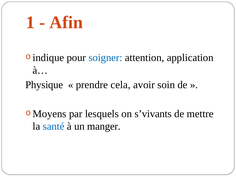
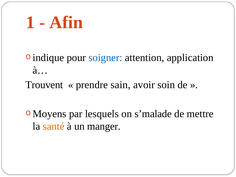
Physique: Physique -> Trouvent
cela: cela -> sain
s’vivants: s’vivants -> s’malade
santé colour: blue -> orange
